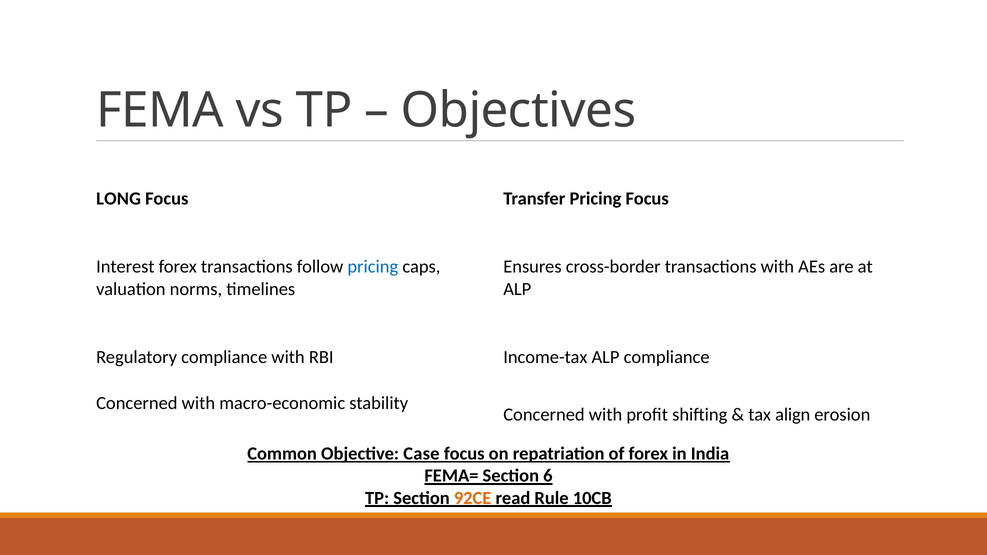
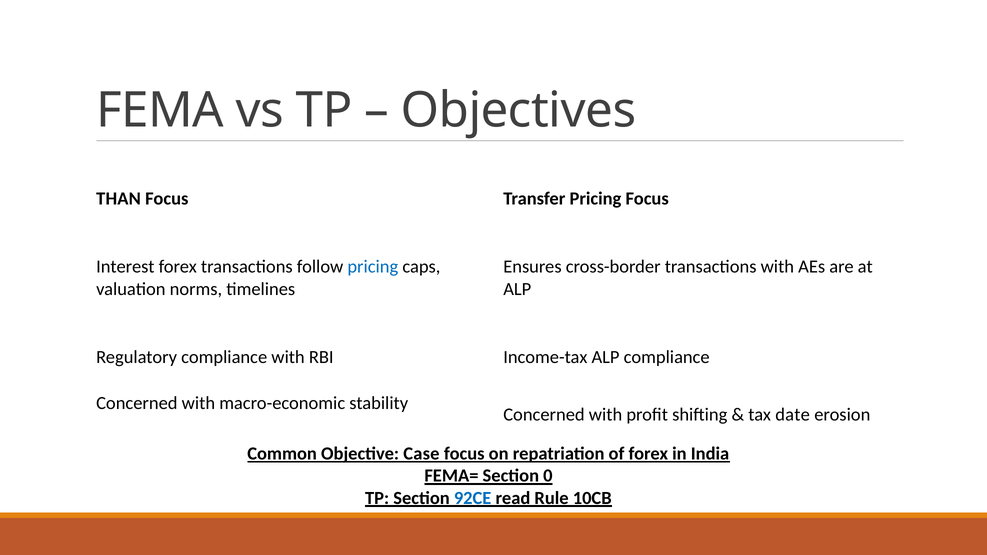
LONG: LONG -> THAN
align: align -> date
6: 6 -> 0
92CE colour: orange -> blue
